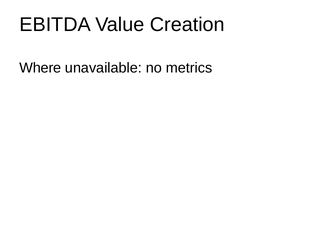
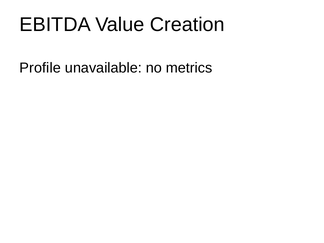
Where: Where -> Profile
